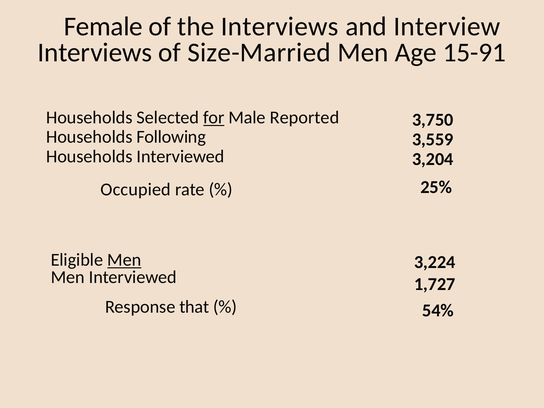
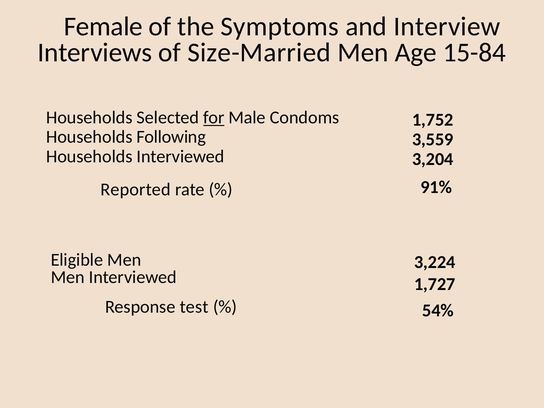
the Interviews: Interviews -> Symptoms
15-91: 15-91 -> 15-84
Reported: Reported -> Condoms
3,750: 3,750 -> 1,752
25%: 25% -> 91%
Occupied: Occupied -> Reported
Men at (124, 260) underline: present -> none
that: that -> test
